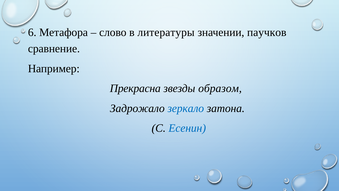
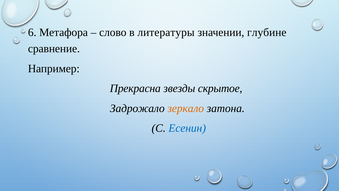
паучков: паучков -> глубине
образом: образом -> скрытое
зеркало colour: blue -> orange
